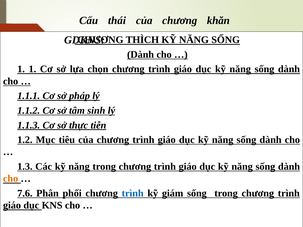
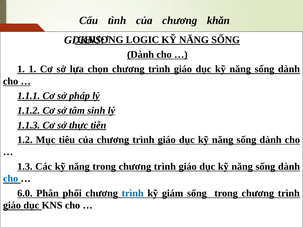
thái: thái -> tình
THÌCH: THÌCH -> LOGIC
cho at (11, 179) colour: orange -> blue
7.6: 7.6 -> 6.0
